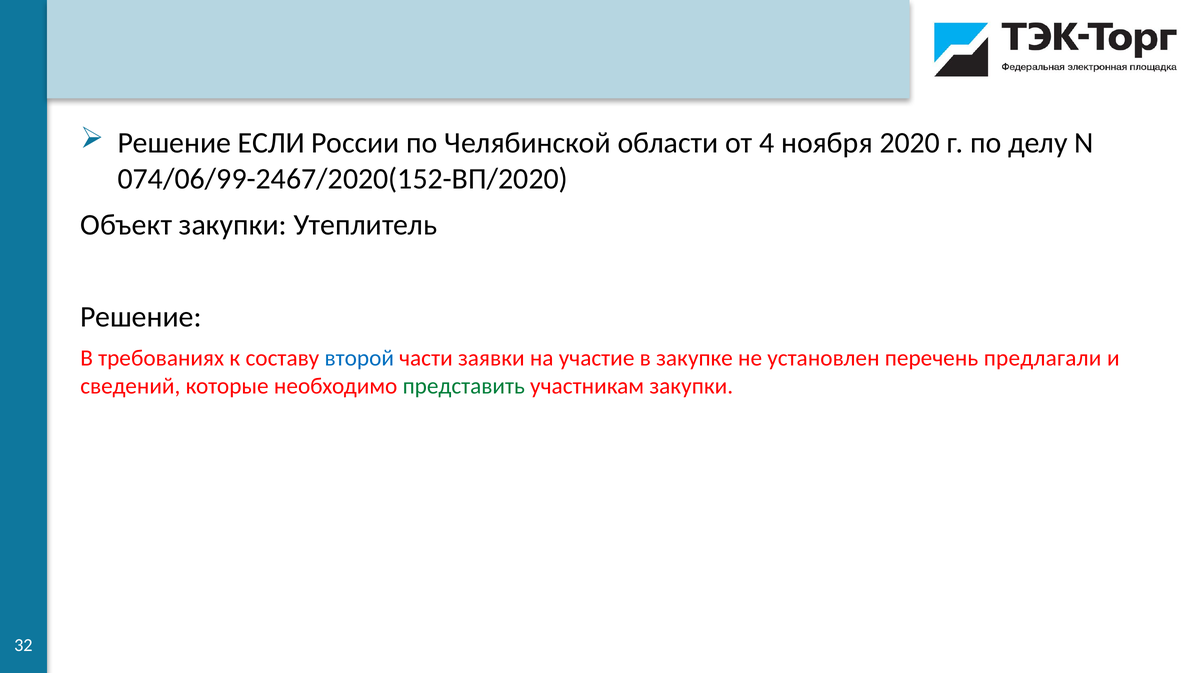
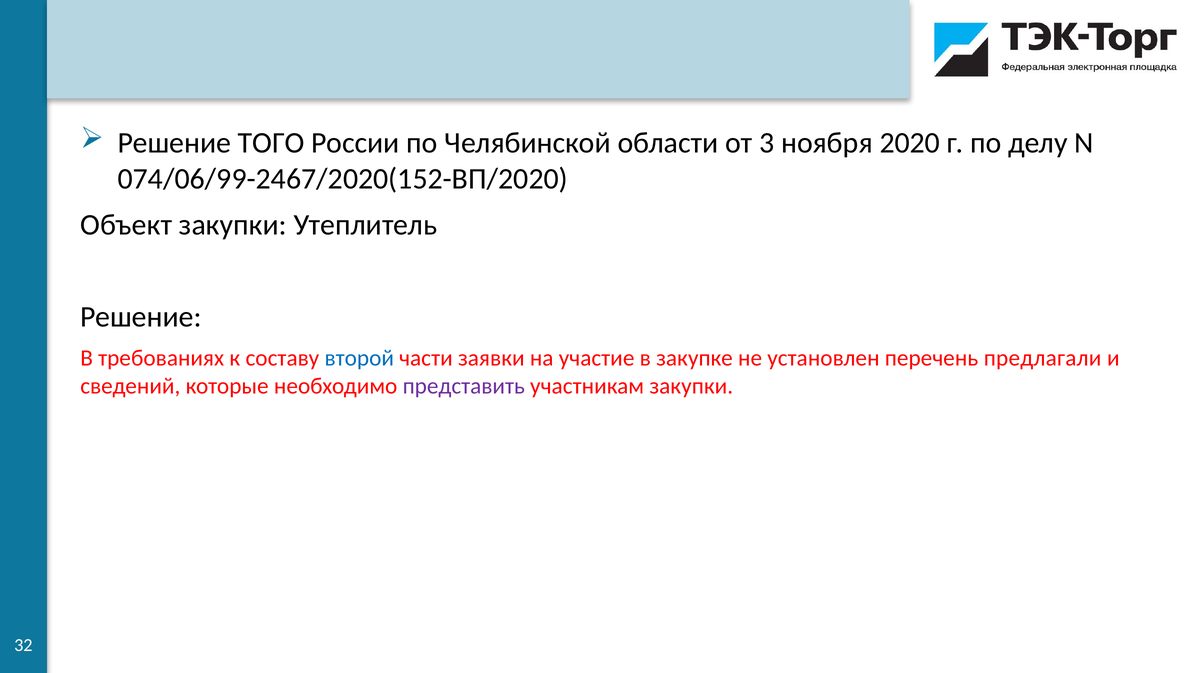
ЕСЛИ: ЕСЛИ -> ТОГО
4: 4 -> 3
представить colour: green -> purple
